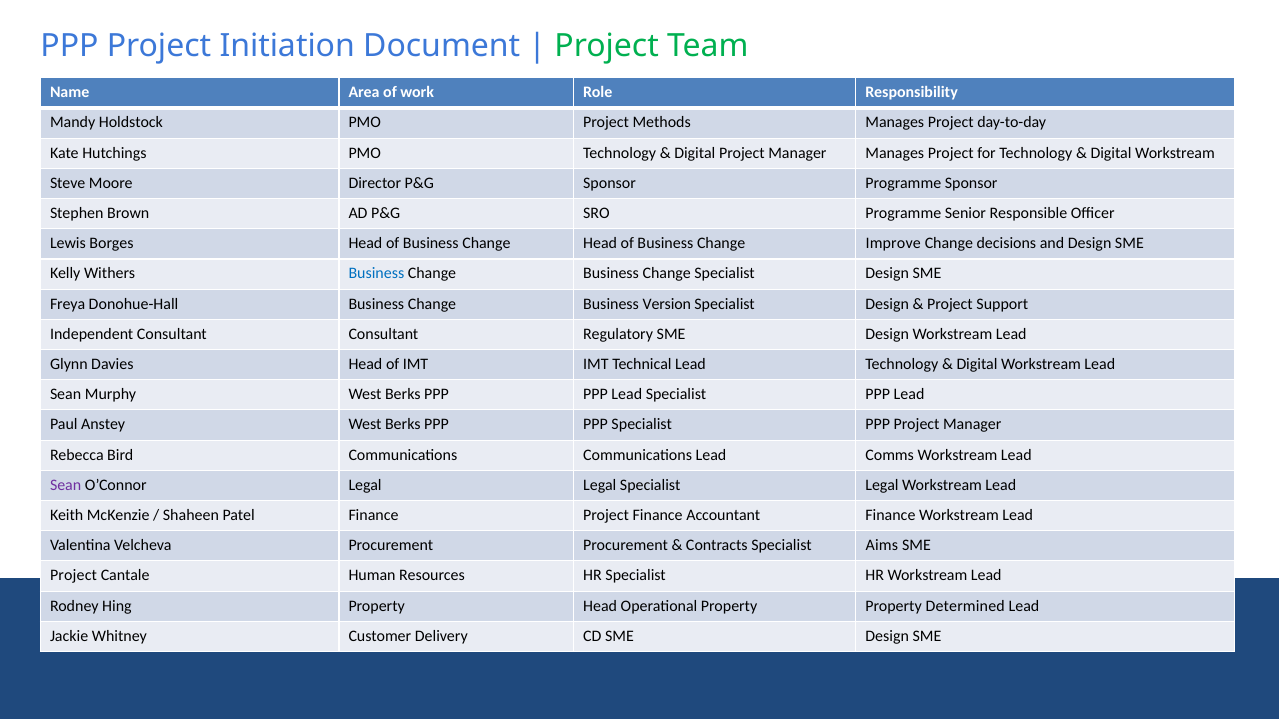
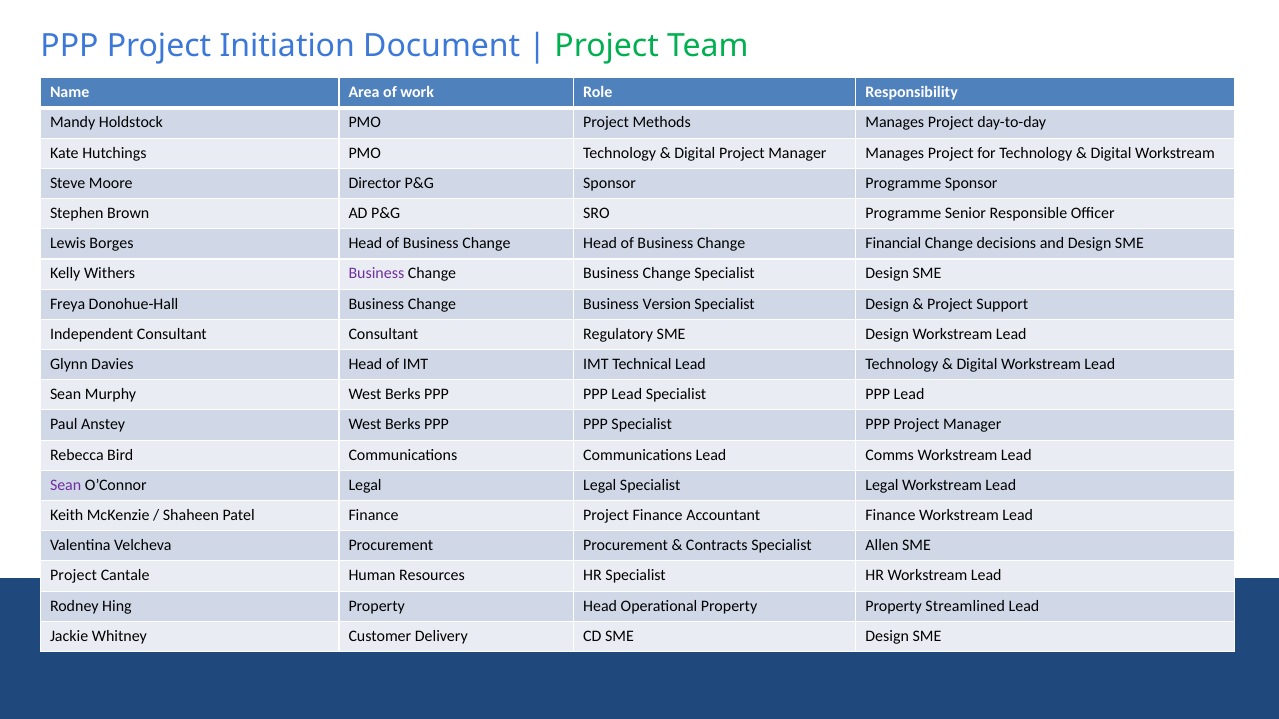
Improve: Improve -> Financial
Business at (376, 274) colour: blue -> purple
Aims: Aims -> Allen
Determined: Determined -> Streamlined
